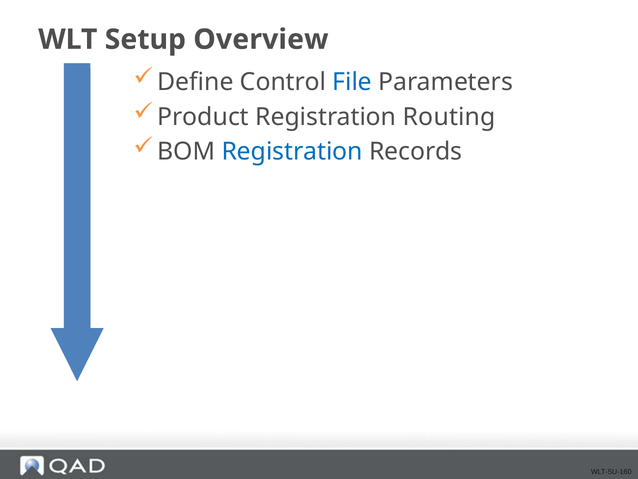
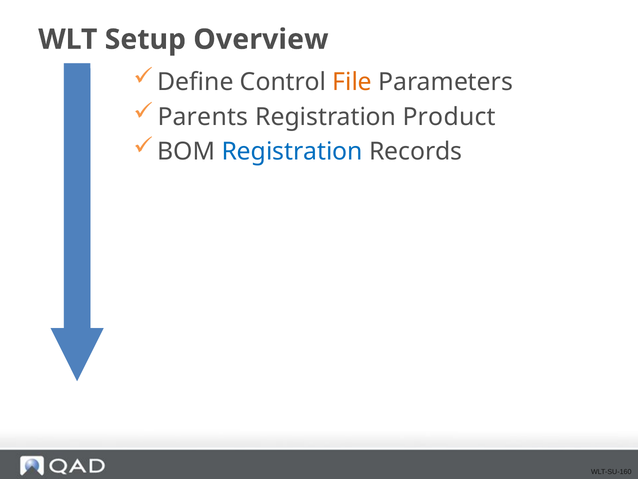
File colour: blue -> orange
Product: Product -> Parents
Routing: Routing -> Product
